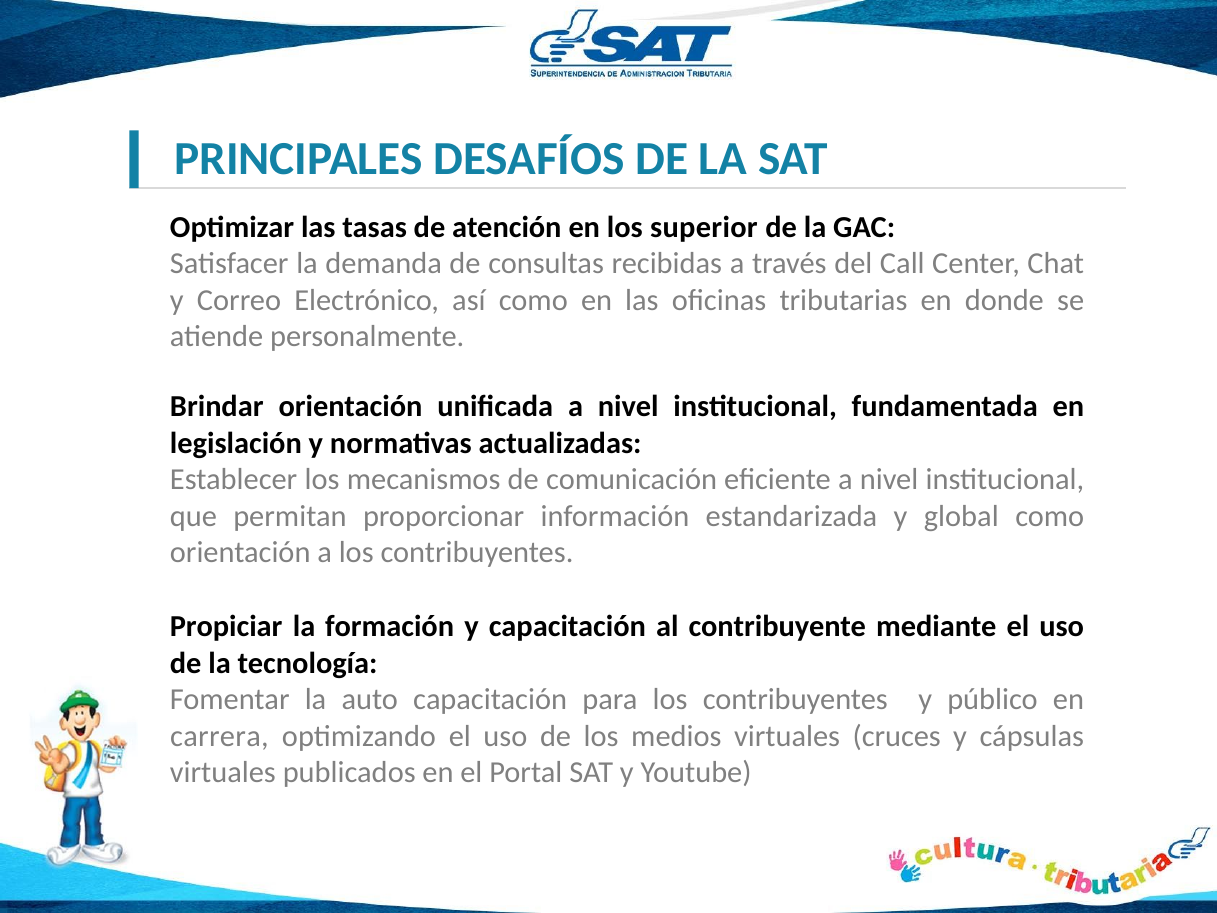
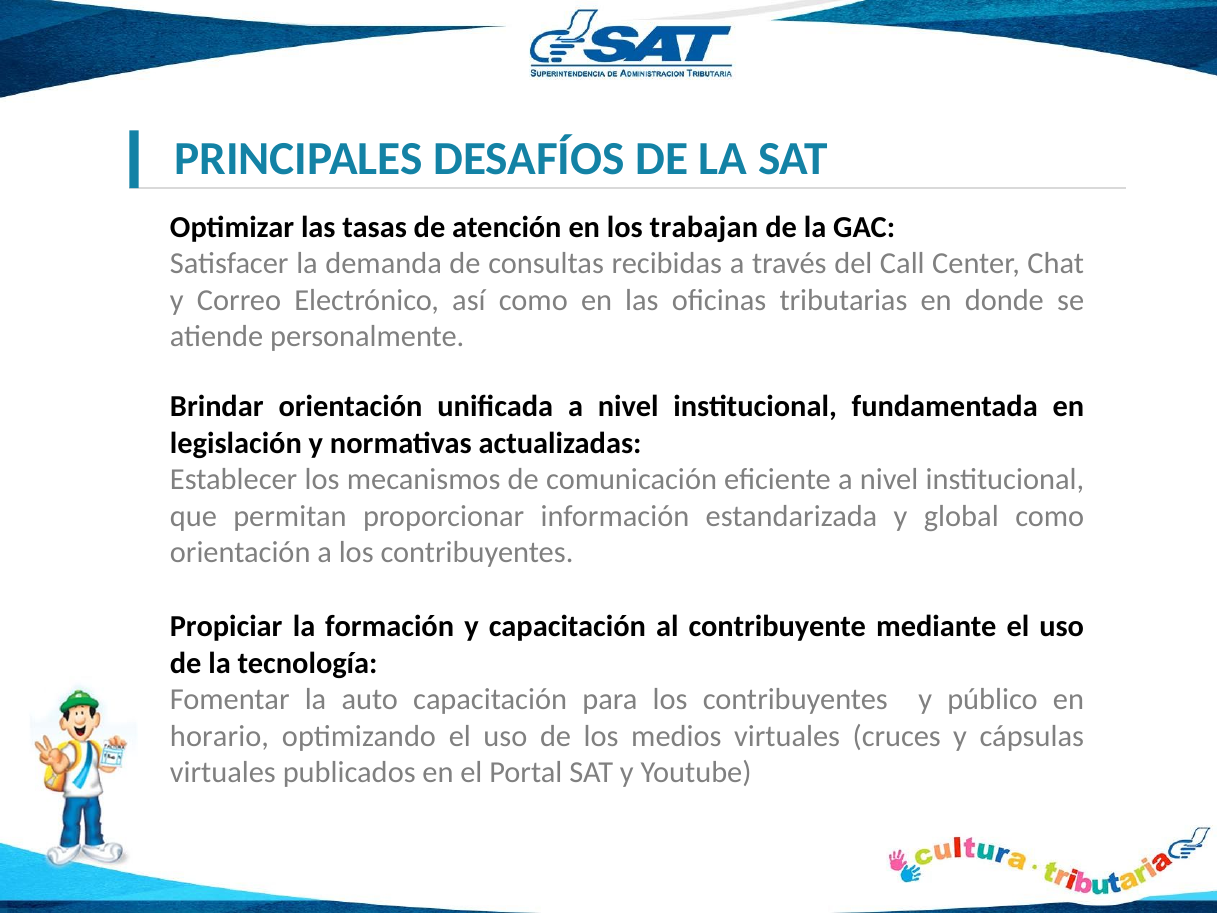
superior: superior -> trabajan
carrera: carrera -> horario
